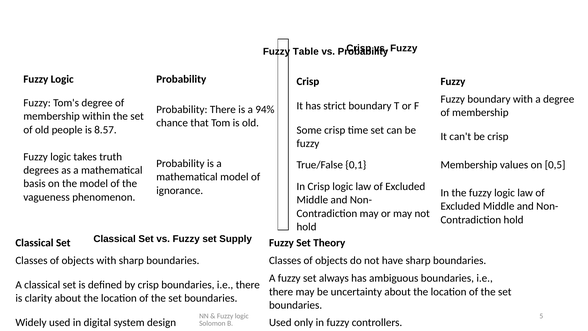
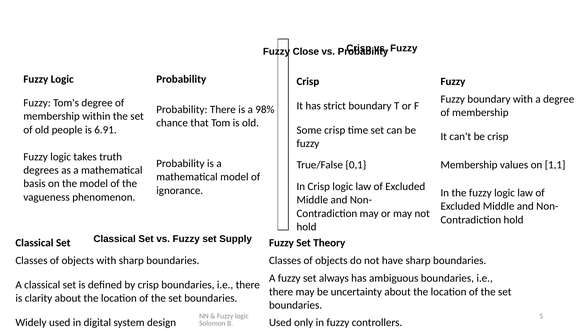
Table: Table -> Close
94%: 94% -> 98%
8.57: 8.57 -> 6.91
0,5: 0,5 -> 1,1
